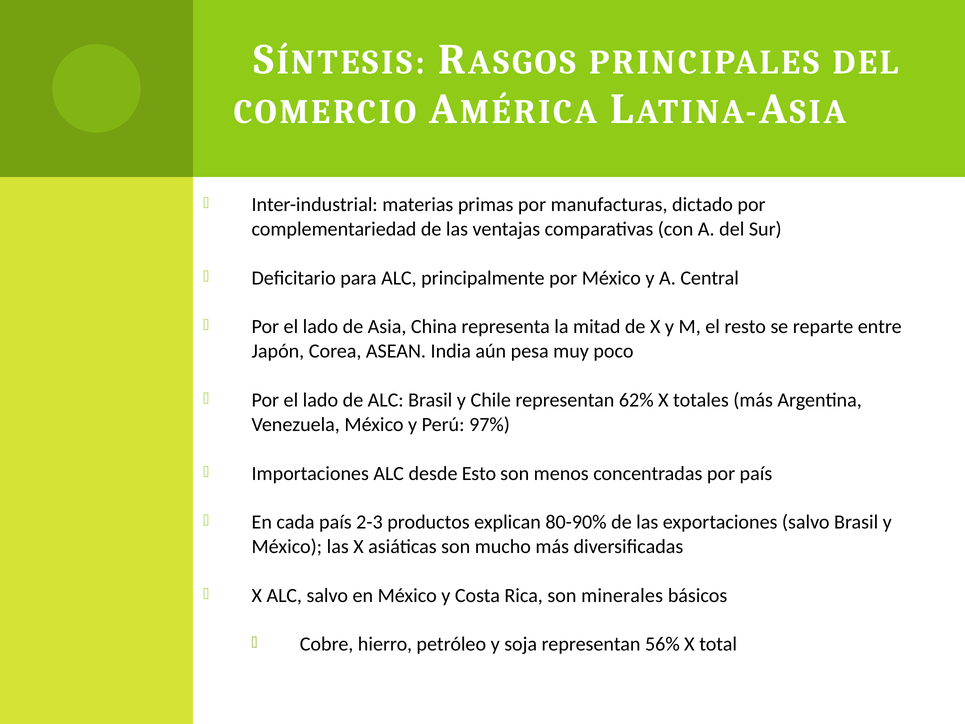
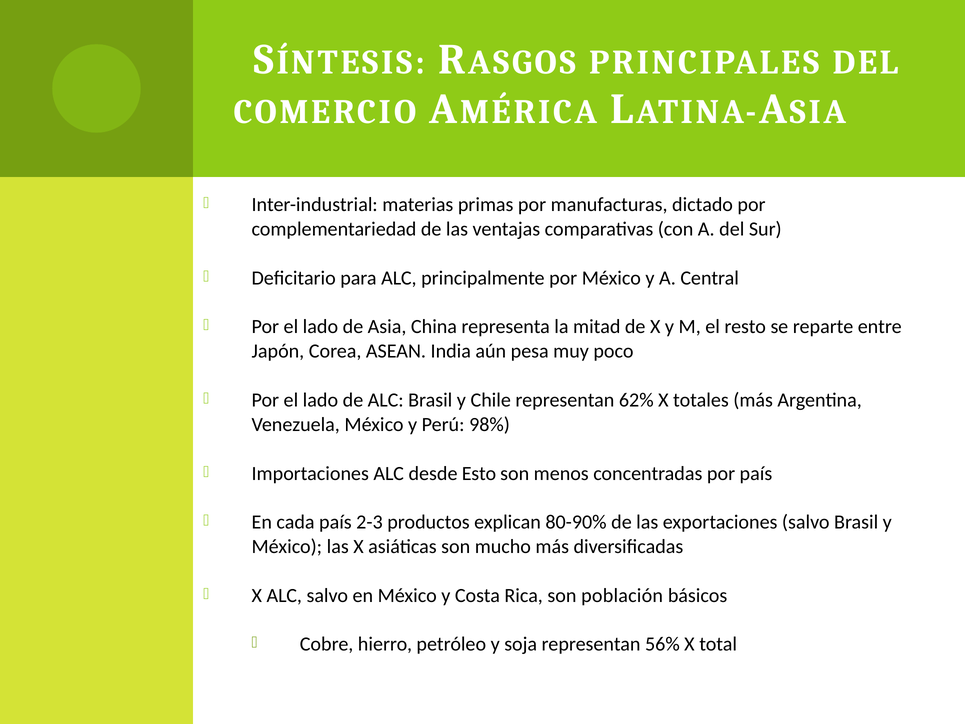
97%: 97% -> 98%
minerales: minerales -> población
